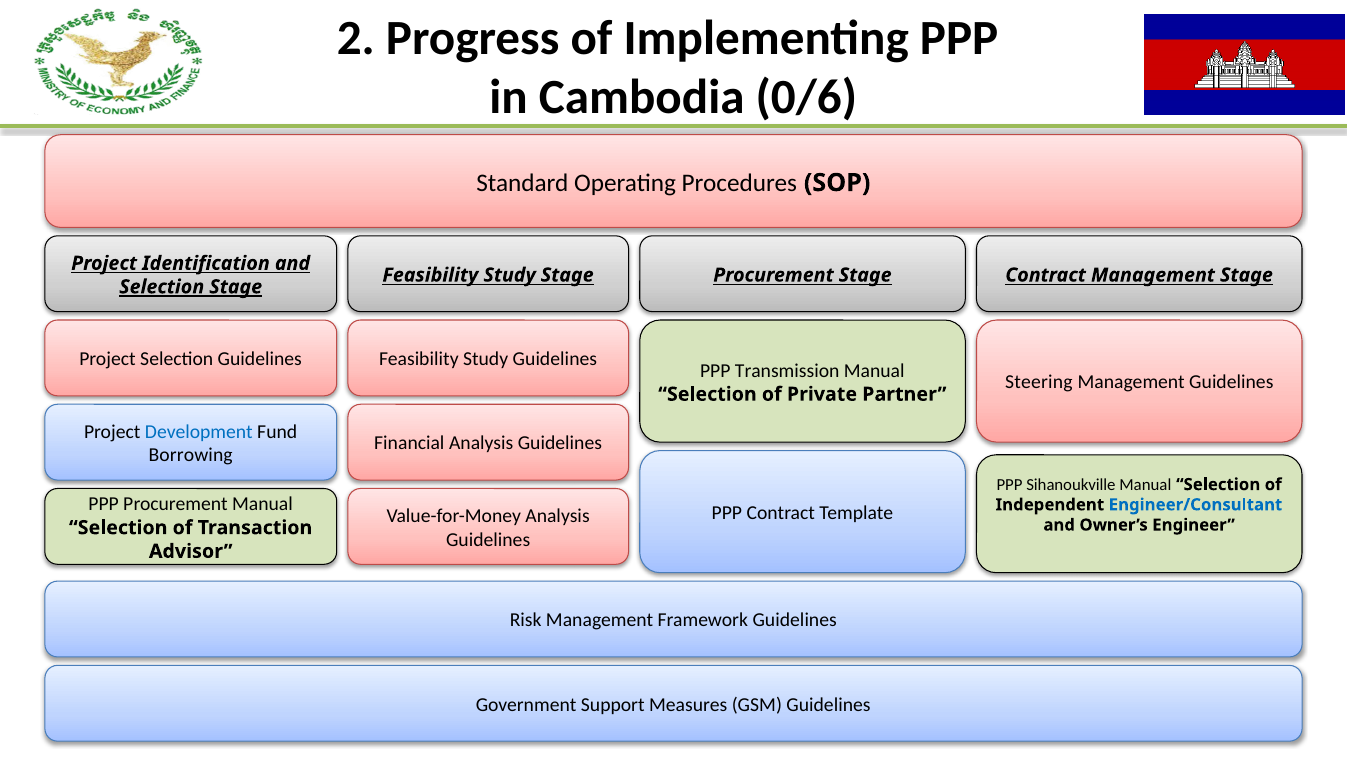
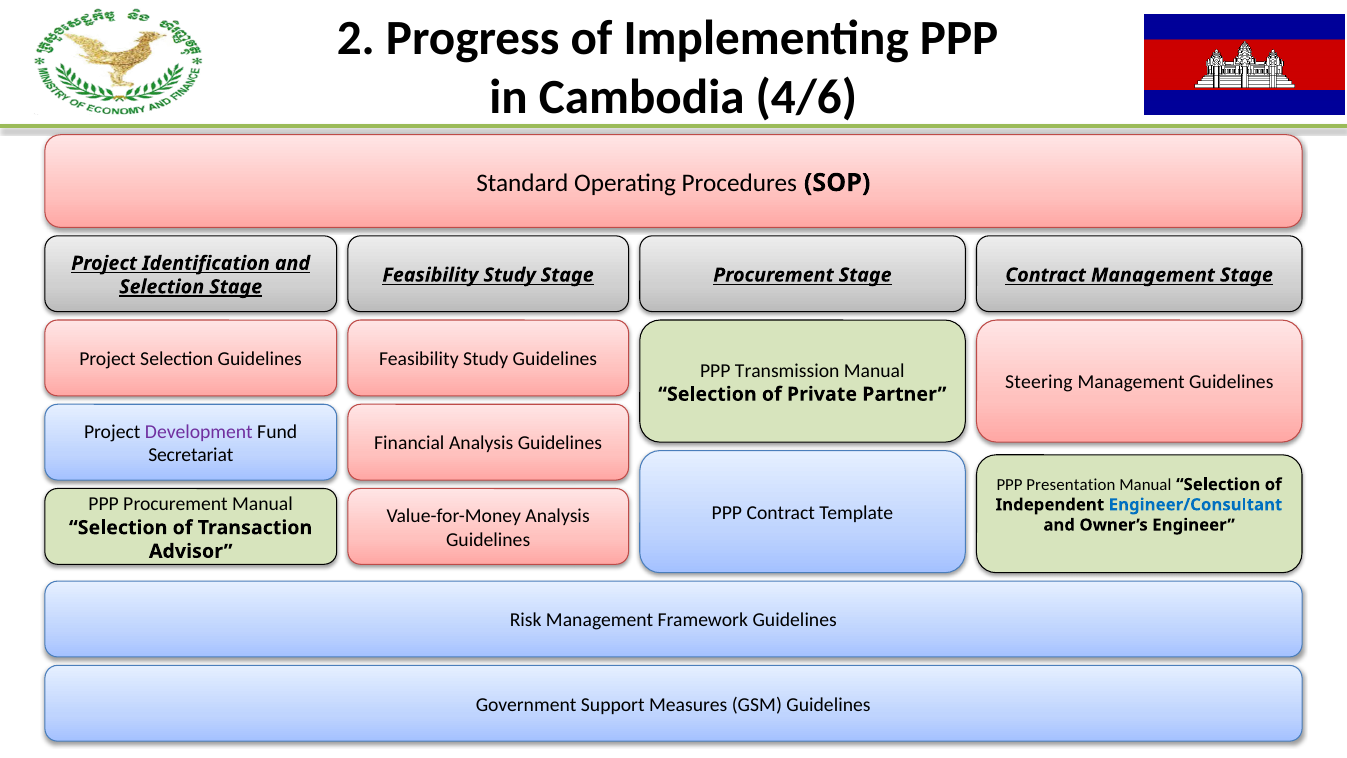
0/6: 0/6 -> 4/6
Development colour: blue -> purple
Borrowing: Borrowing -> Secretariat
Sihanoukville: Sihanoukville -> Presentation
